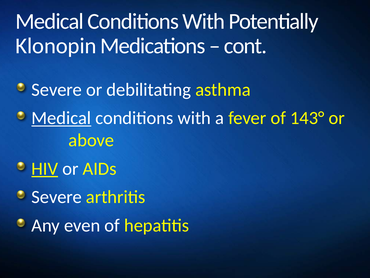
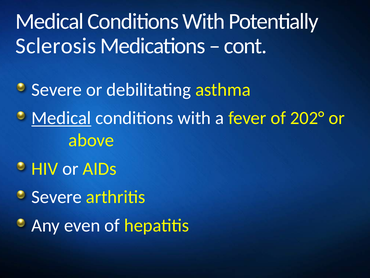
Klonopin: Klonopin -> Sclerosis
143°: 143° -> 202°
HIV underline: present -> none
